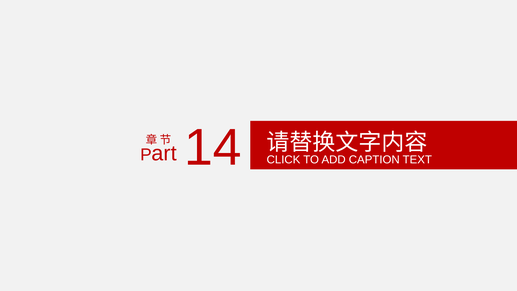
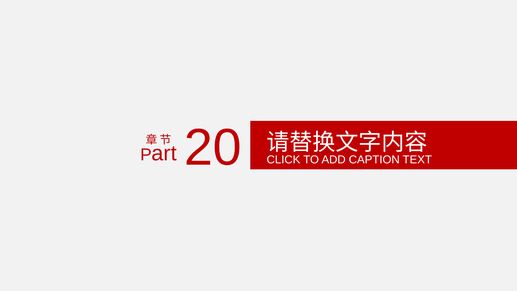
14: 14 -> 20
